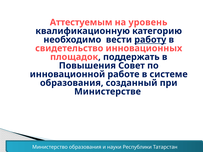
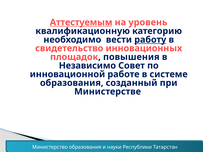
Аттестуемым underline: none -> present
поддержать: поддержать -> повышения
Повышения: Повышения -> Независимо
